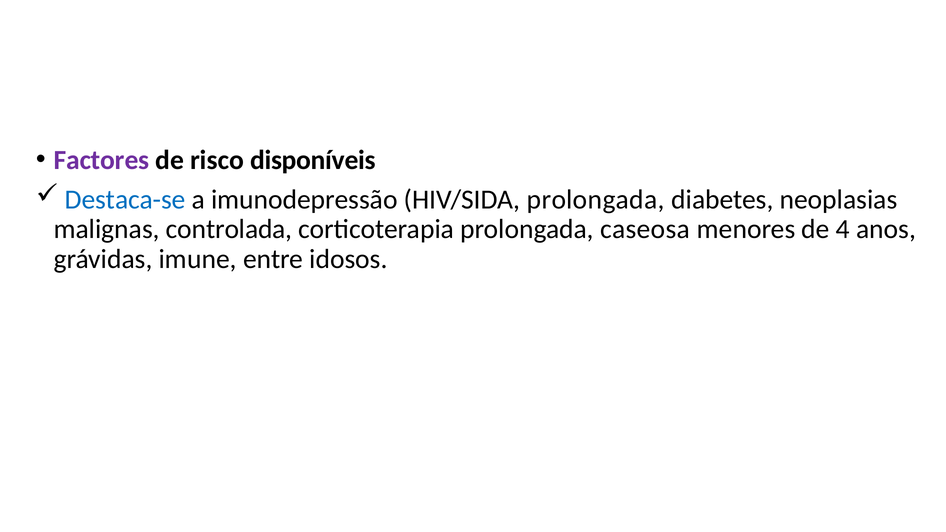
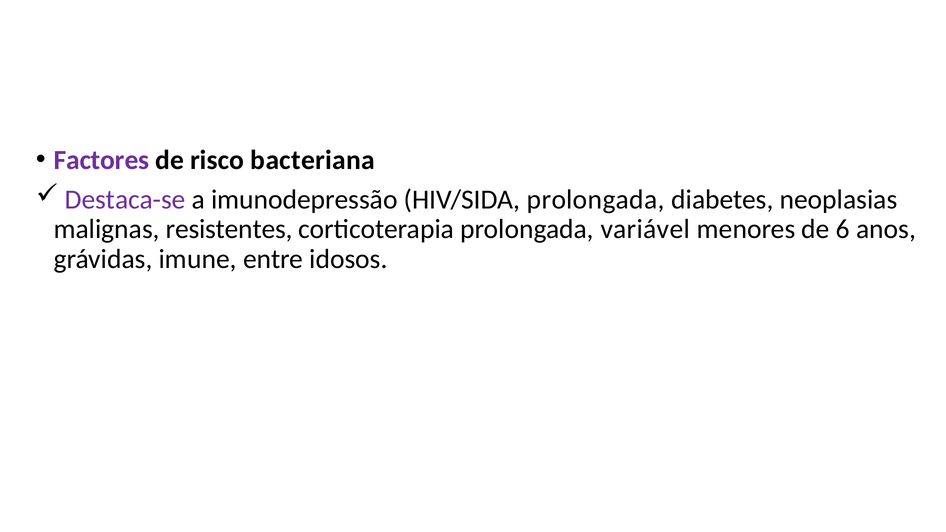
disponíveis: disponíveis -> bacteriana
Destaca-se colour: blue -> purple
controlada: controlada -> resistentes
caseosa: caseosa -> variável
4: 4 -> 6
